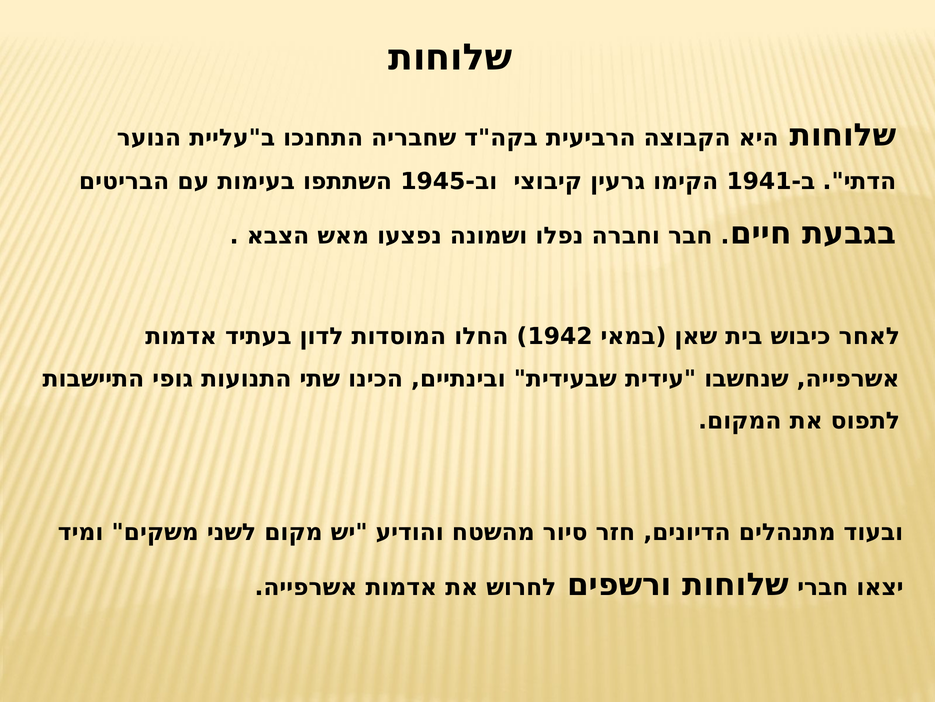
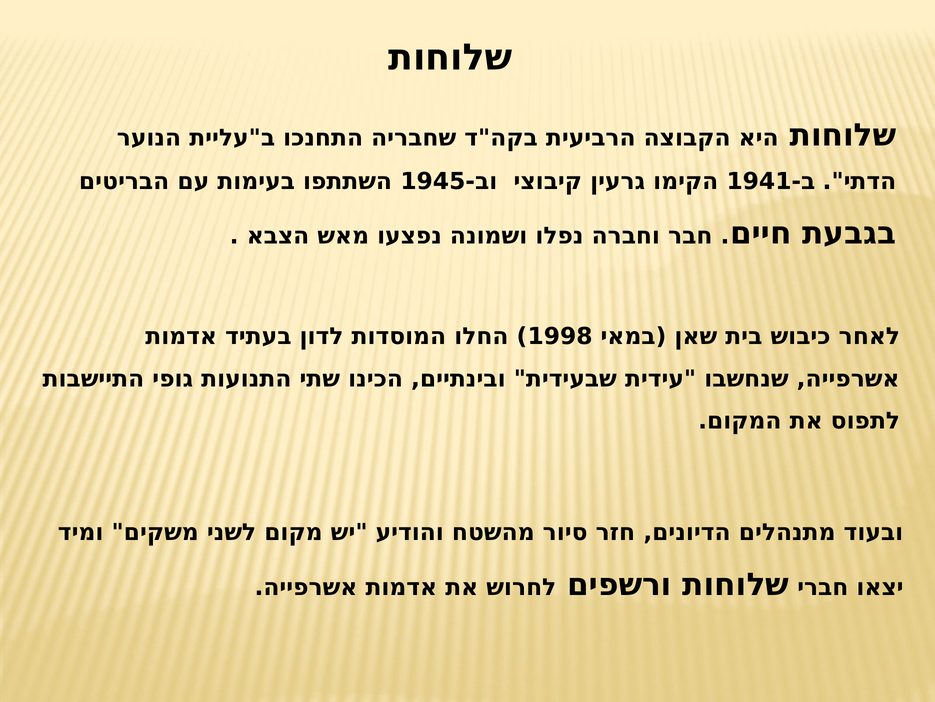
1942: 1942 -> 1998
